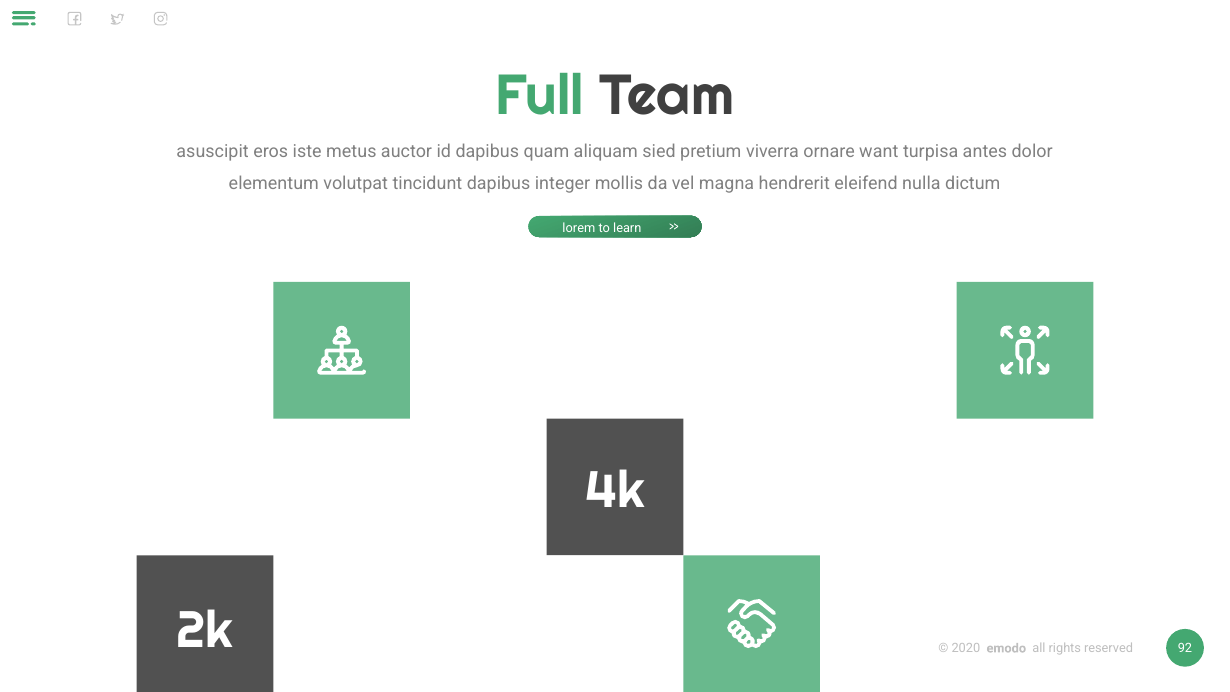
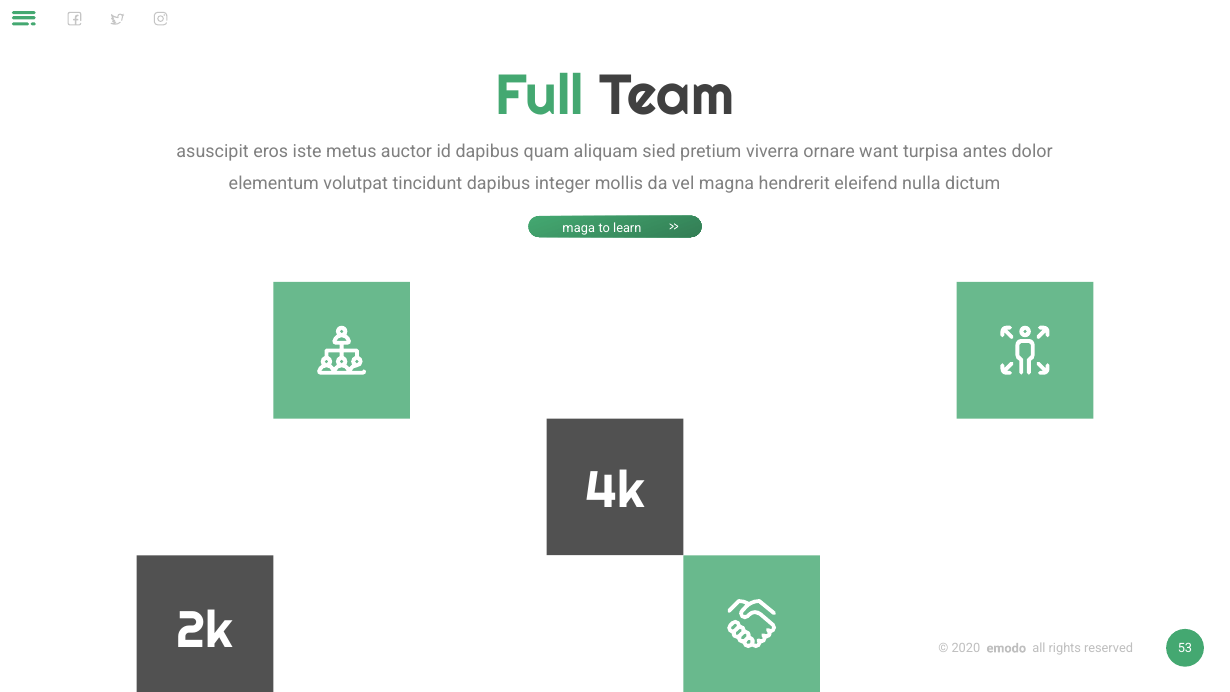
lorem: lorem -> maga
92: 92 -> 53
